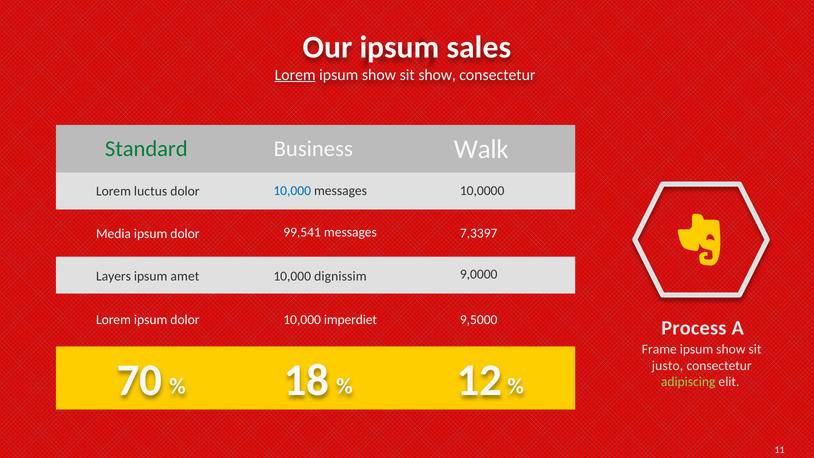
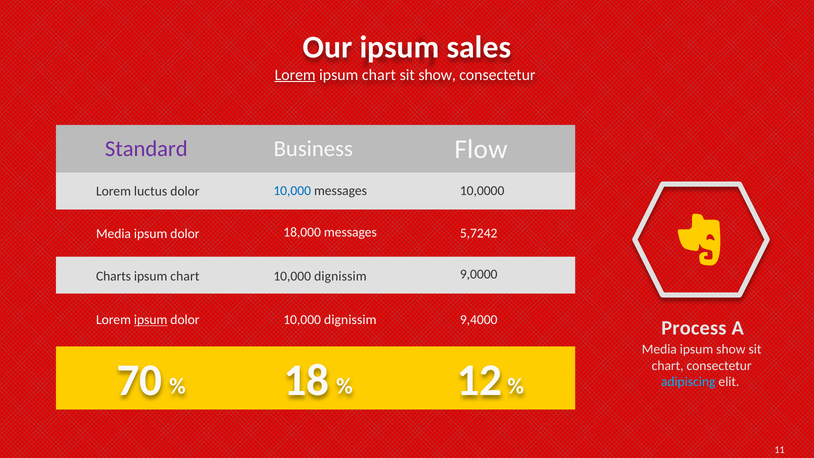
show at (379, 75): show -> chart
Standard colour: green -> purple
Walk: Walk -> Flow
99,541: 99,541 -> 18,000
7,3397: 7,3397 -> 5,7242
Layers: Layers -> Charts
amet at (185, 276): amet -> chart
imperdiet at (350, 320): imperdiet -> dignissim
9,5000: 9,5000 -> 9,4000
ipsum at (151, 320) underline: none -> present
Frame at (659, 349): Frame -> Media
justo at (668, 366): justo -> chart
adipiscing colour: light green -> light blue
